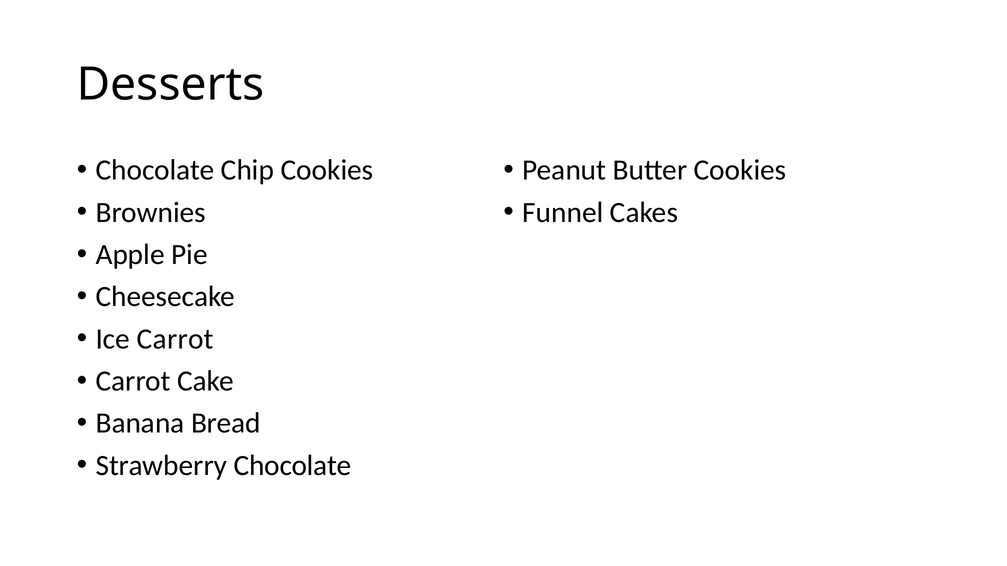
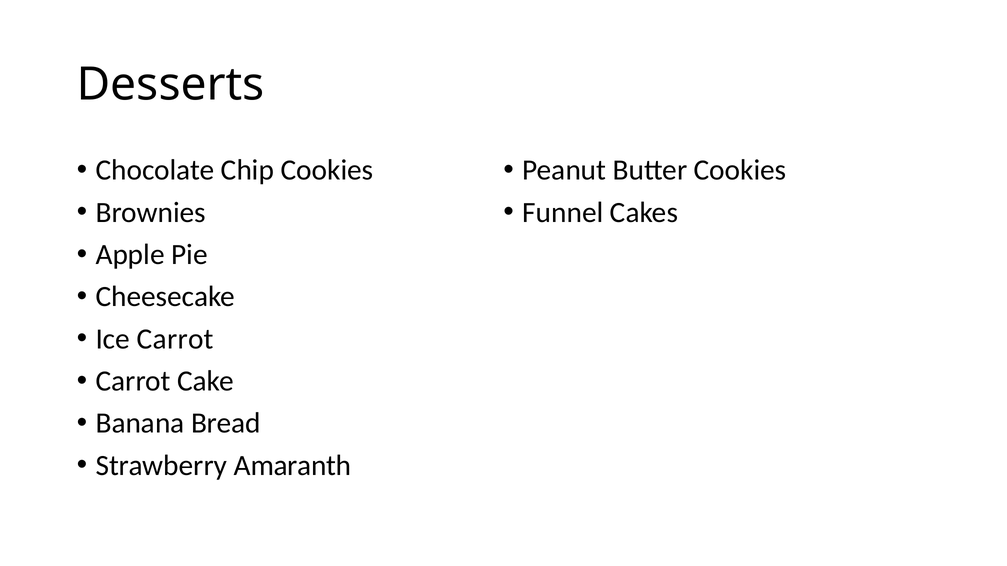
Strawberry Chocolate: Chocolate -> Amaranth
